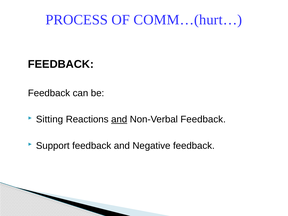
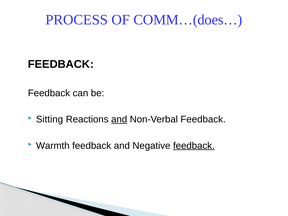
COMM…(hurt…: COMM…(hurt… -> COMM…(does…
Support: Support -> Warmth
feedback at (194, 146) underline: none -> present
